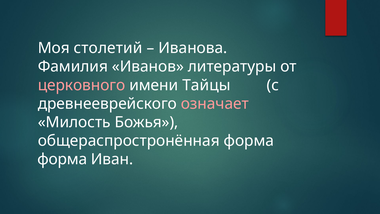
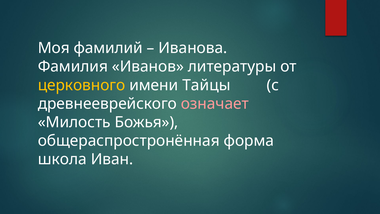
столетий: столетий -> фамилий
церковного colour: pink -> yellow
форма at (62, 159): форма -> школа
